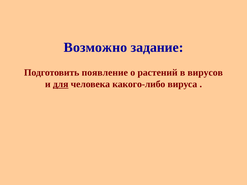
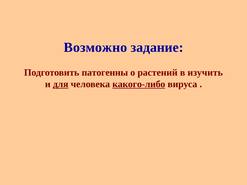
появление: появление -> патогенны
вирусов: вирусов -> изучить
какого-либо underline: none -> present
